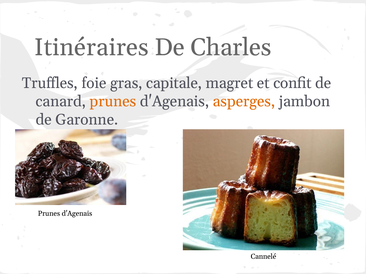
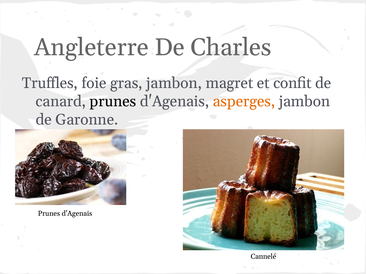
Itinéraires: Itinéraires -> Angleterre
gras capitale: capitale -> jambon
prunes at (113, 101) colour: orange -> black
